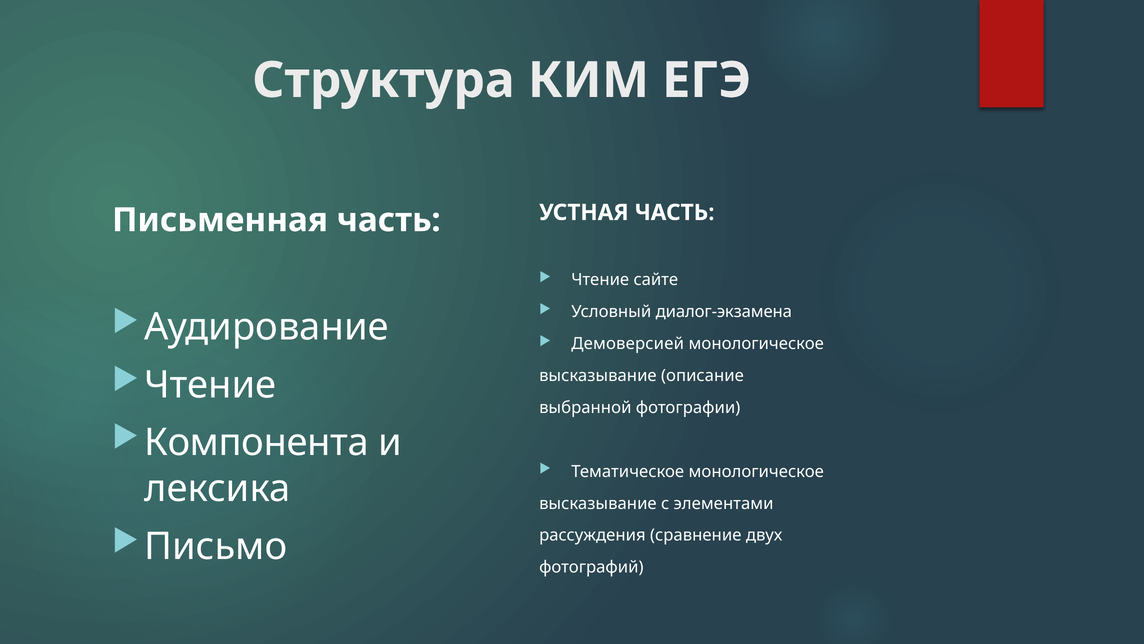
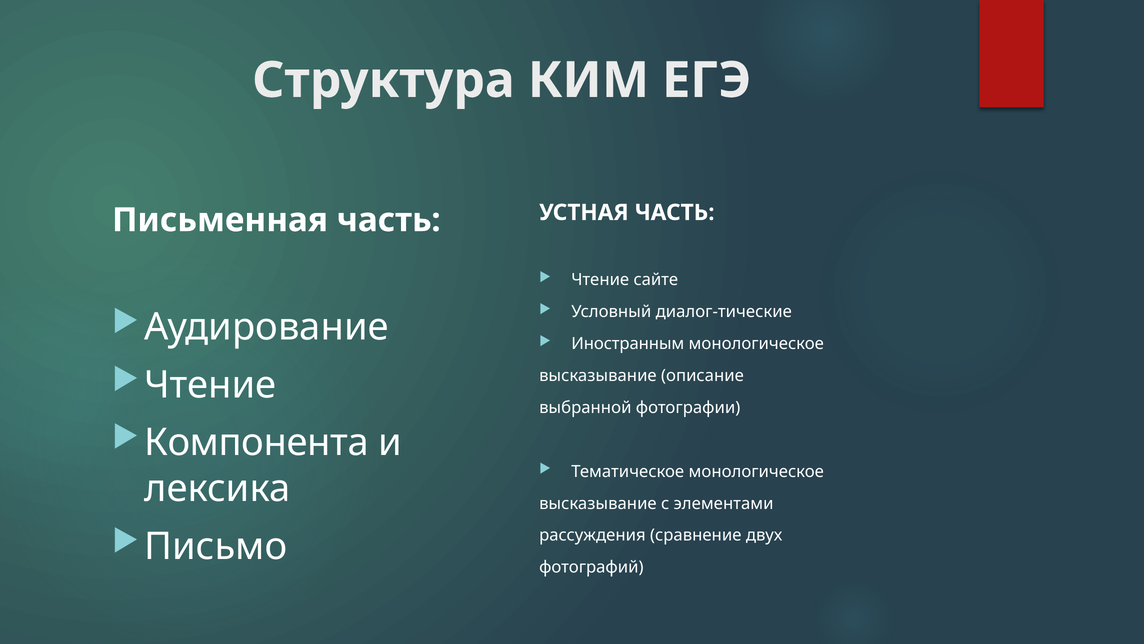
диалог-экзамена: диалог-экзамена -> диалог-тические
Демоверсией: Демоверсией -> Иностранным
